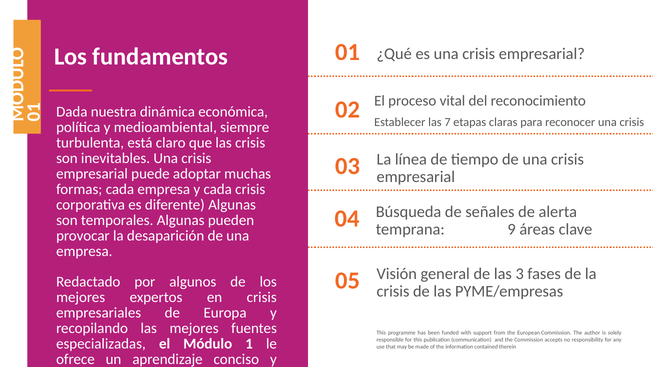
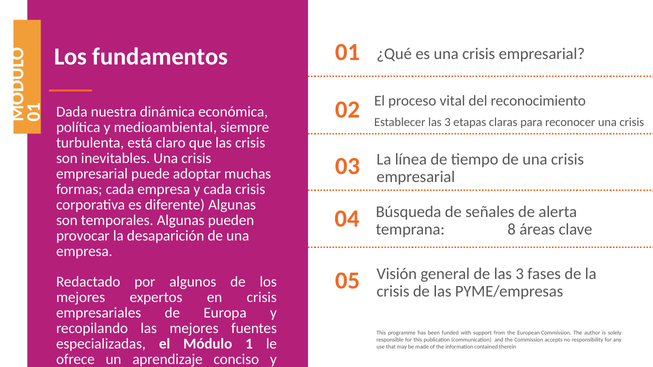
Establecer las 7: 7 -> 3
9: 9 -> 8
